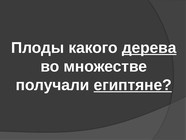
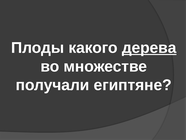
египтяне underline: present -> none
